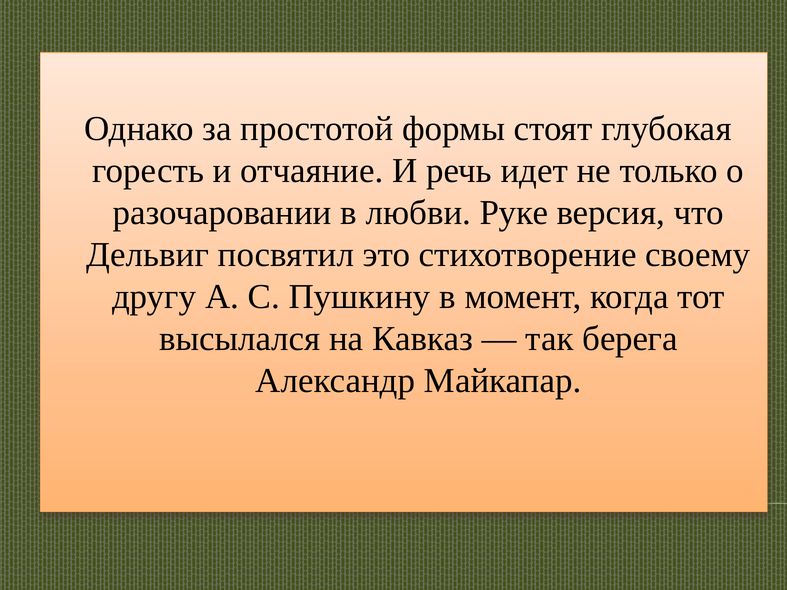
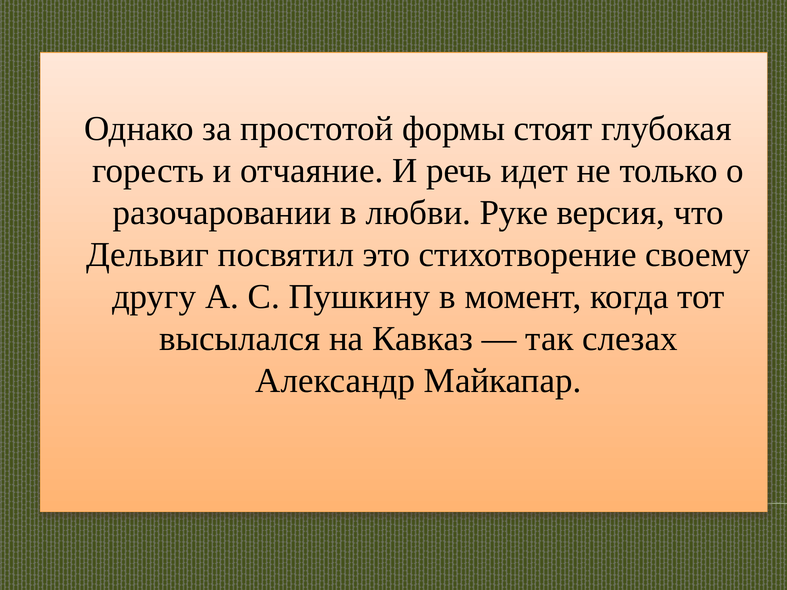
берега: берега -> слезах
